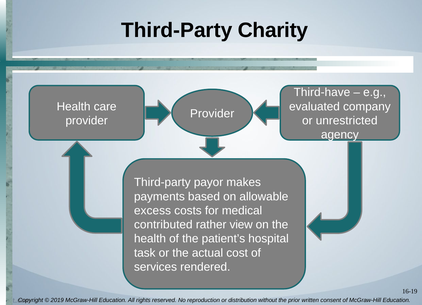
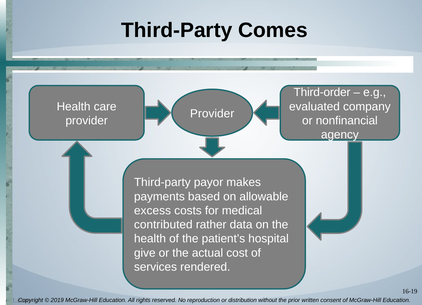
Charity: Charity -> Comes
Third-have: Third-have -> Third-order
unrestricted: unrestricted -> nonfinancial
view: view -> data
task: task -> give
